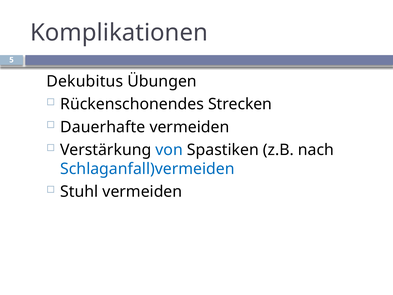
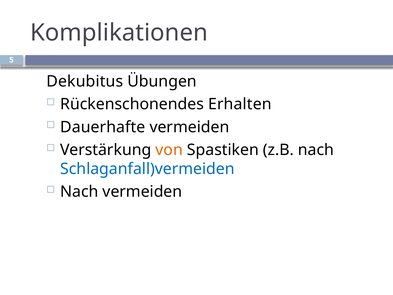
Strecken: Strecken -> Erhalten
von colour: blue -> orange
Stuhl at (79, 192): Stuhl -> Nach
